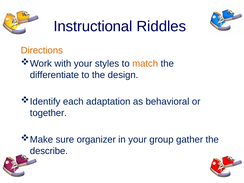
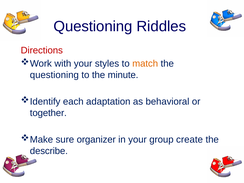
Instructional at (93, 26): Instructional -> Questioning
Directions colour: orange -> red
differentiate at (54, 75): differentiate -> questioning
design: design -> minute
gather: gather -> create
